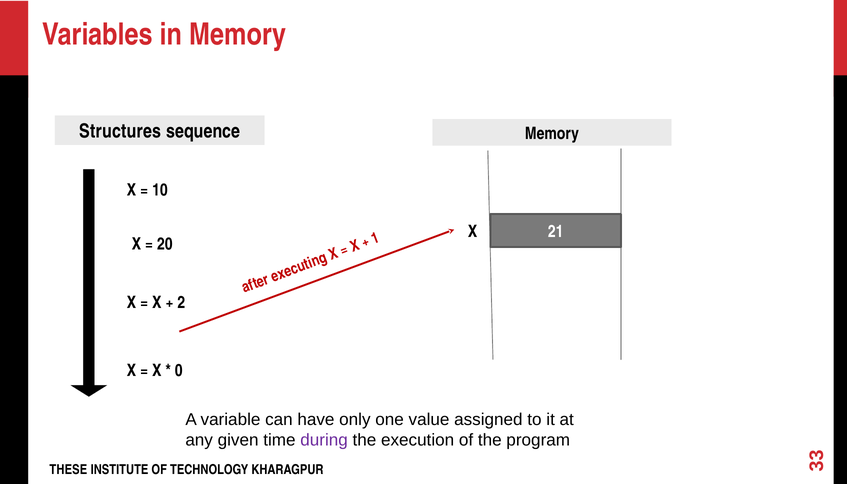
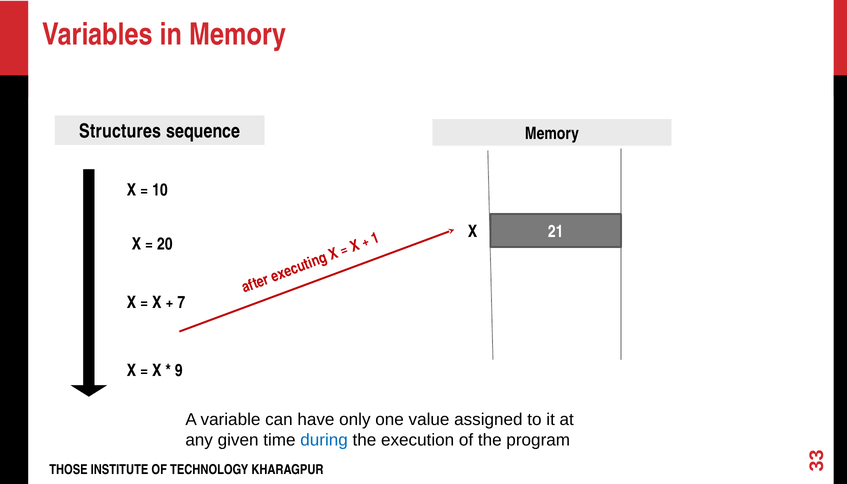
2: 2 -> 7
0: 0 -> 9
during colour: purple -> blue
THESE: THESE -> THOSE
